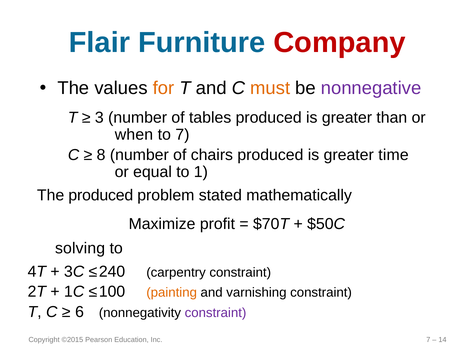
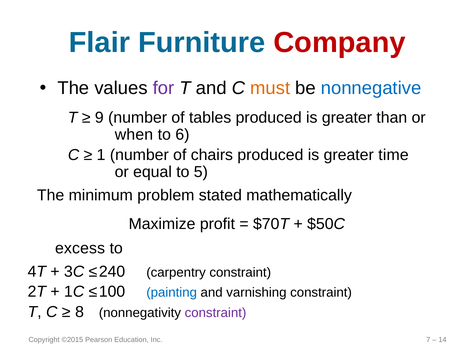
for colour: orange -> purple
nonnegative colour: purple -> blue
3: 3 -> 9
to 7: 7 -> 6
8: 8 -> 1
1: 1 -> 5
The produced: produced -> minimum
solving: solving -> excess
painting colour: orange -> blue
6: 6 -> 8
